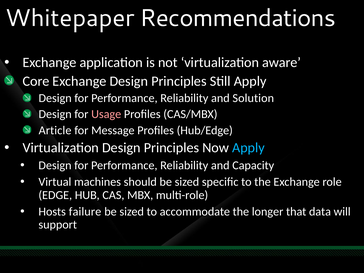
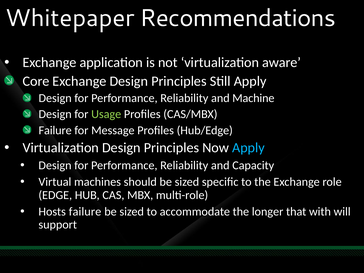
Solution: Solution -> Machine
Usage colour: pink -> light green
Article at (55, 130): Article -> Failure
data: data -> with
